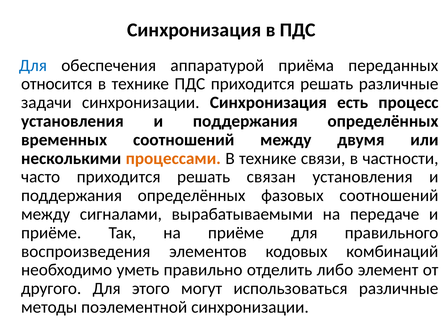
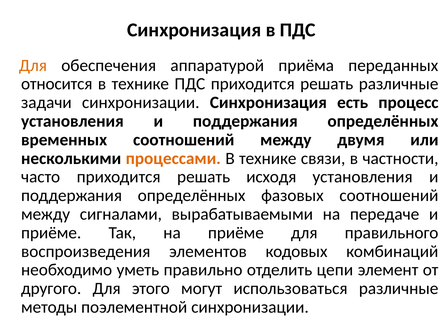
Для at (33, 65) colour: blue -> orange
связан: связан -> исходя
либо: либо -> цепи
